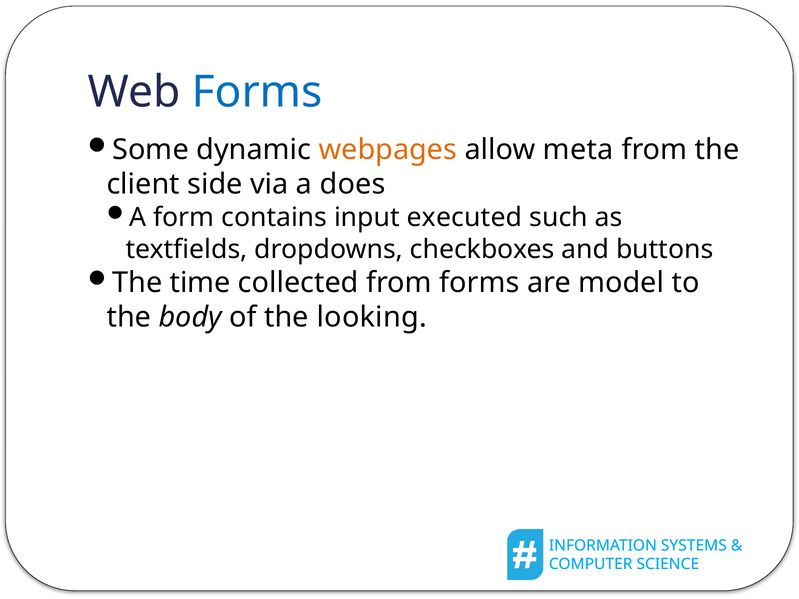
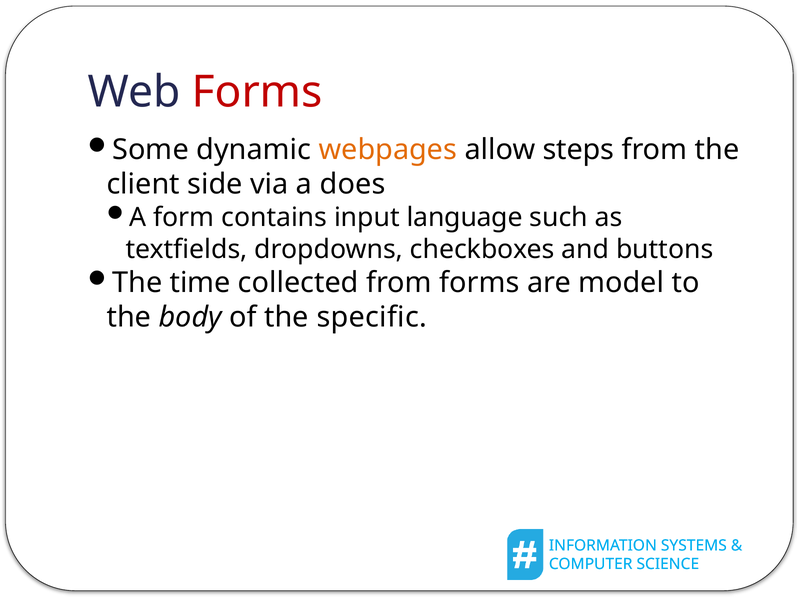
Forms at (257, 92) colour: blue -> red
meta: meta -> steps
executed: executed -> language
looking: looking -> specific
